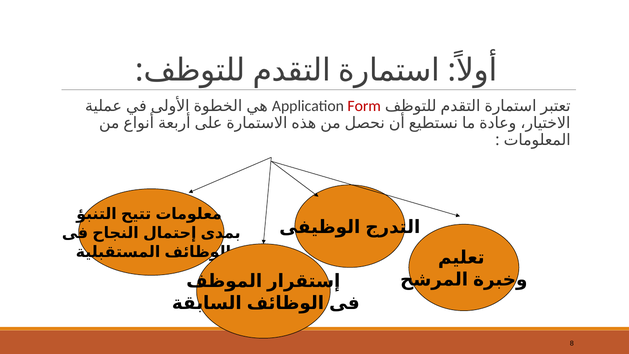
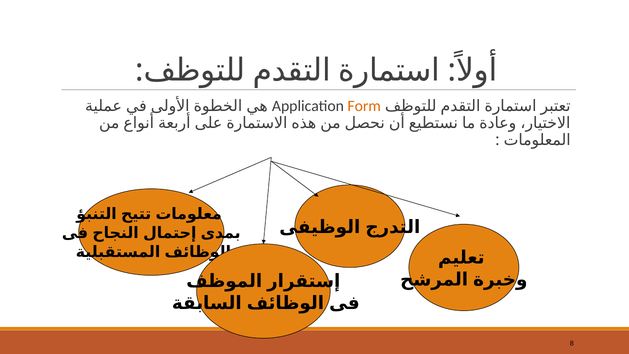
Form colour: red -> orange
